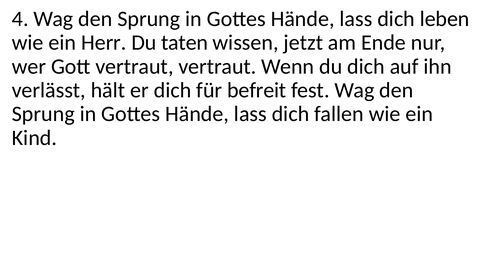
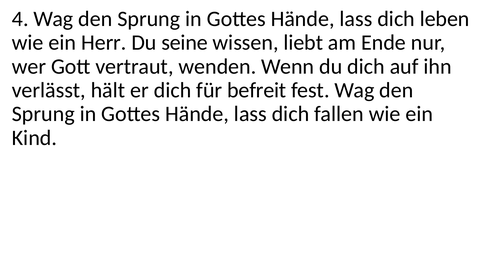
taten: taten -> seine
jetzt: jetzt -> liebt
vertraut vertraut: vertraut -> wenden
